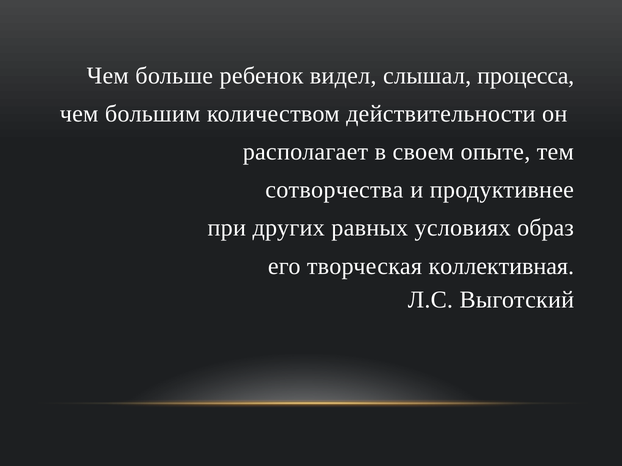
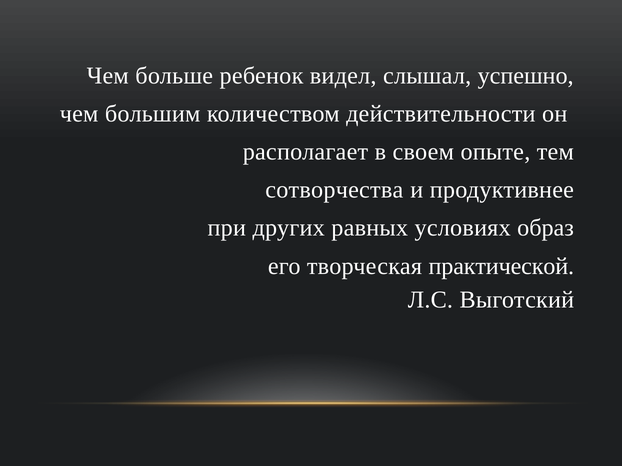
процесса: процесса -> успешно
коллективная: коллективная -> практической
